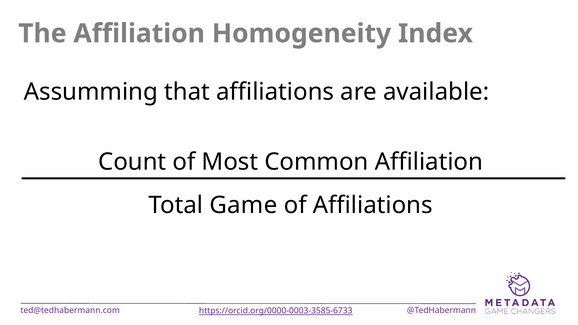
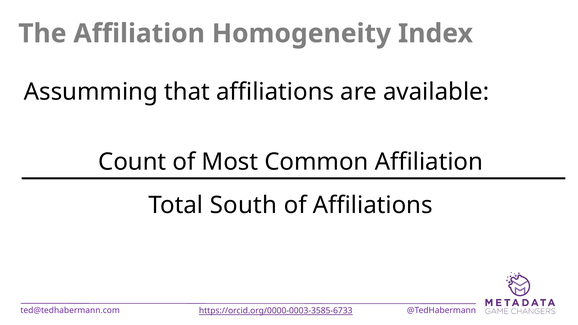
Game: Game -> South
